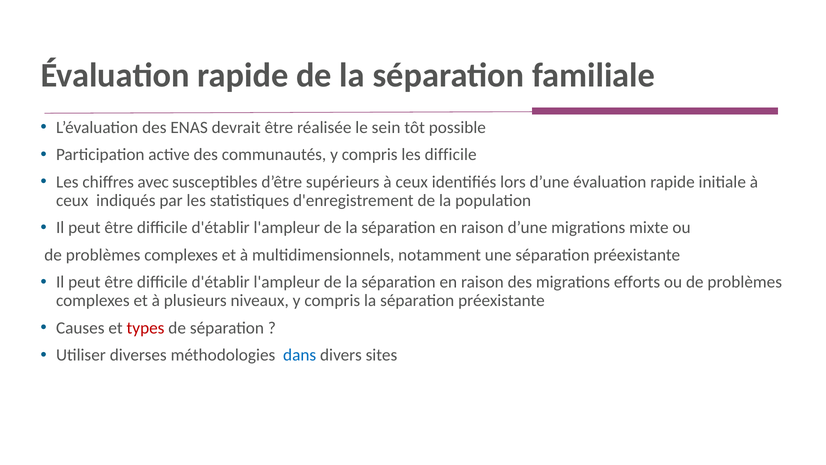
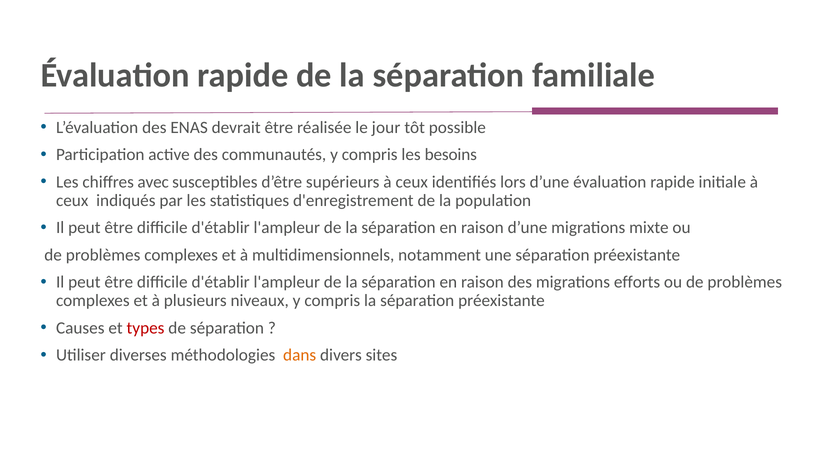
sein: sein -> jour
les difficile: difficile -> besoins
dans colour: blue -> orange
